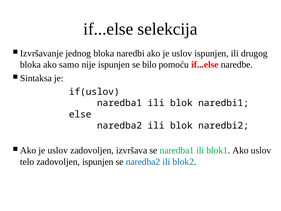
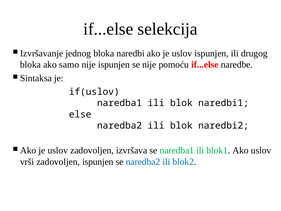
se bilo: bilo -> nije
telo: telo -> vrši
